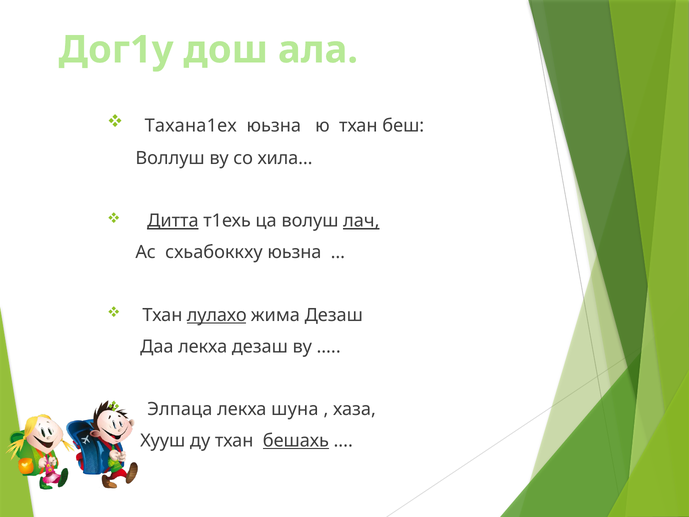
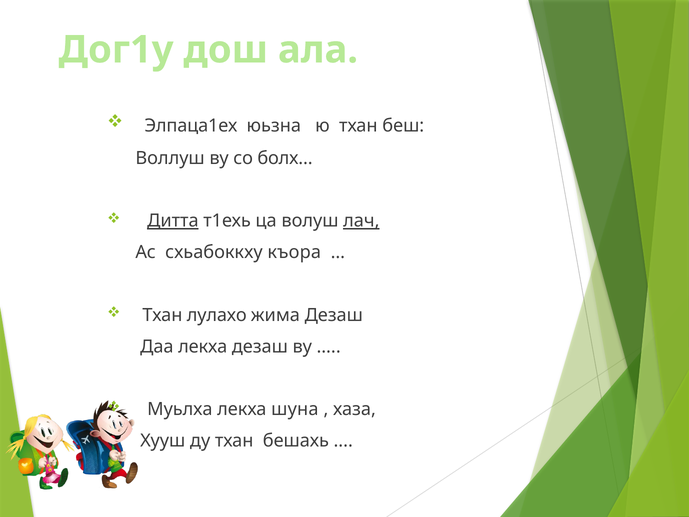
Тахана1ех: Тахана1ех -> Элпаца1ех
хила…: хила… -> болх…
схьабоккху юьзна: юьзна -> къора
лулахо underline: present -> none
Элпаца: Элпаца -> Муьлха
бешахь underline: present -> none
